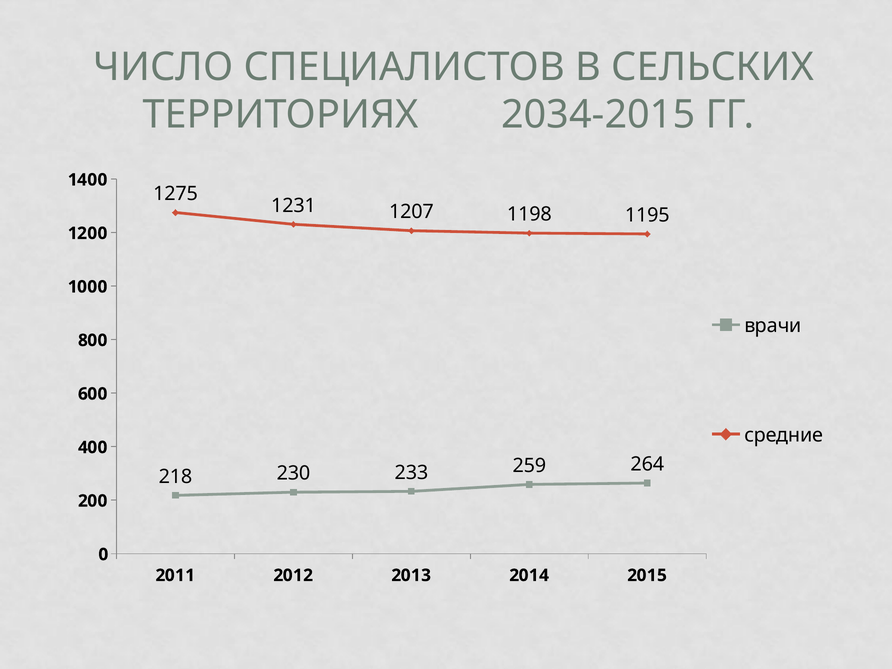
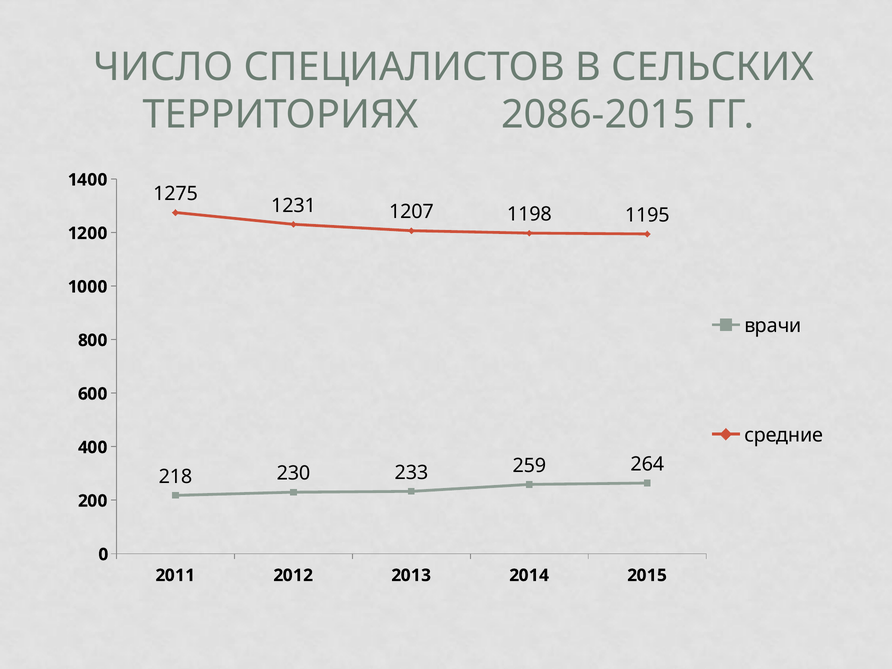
2034-2015: 2034-2015 -> 2086-2015
